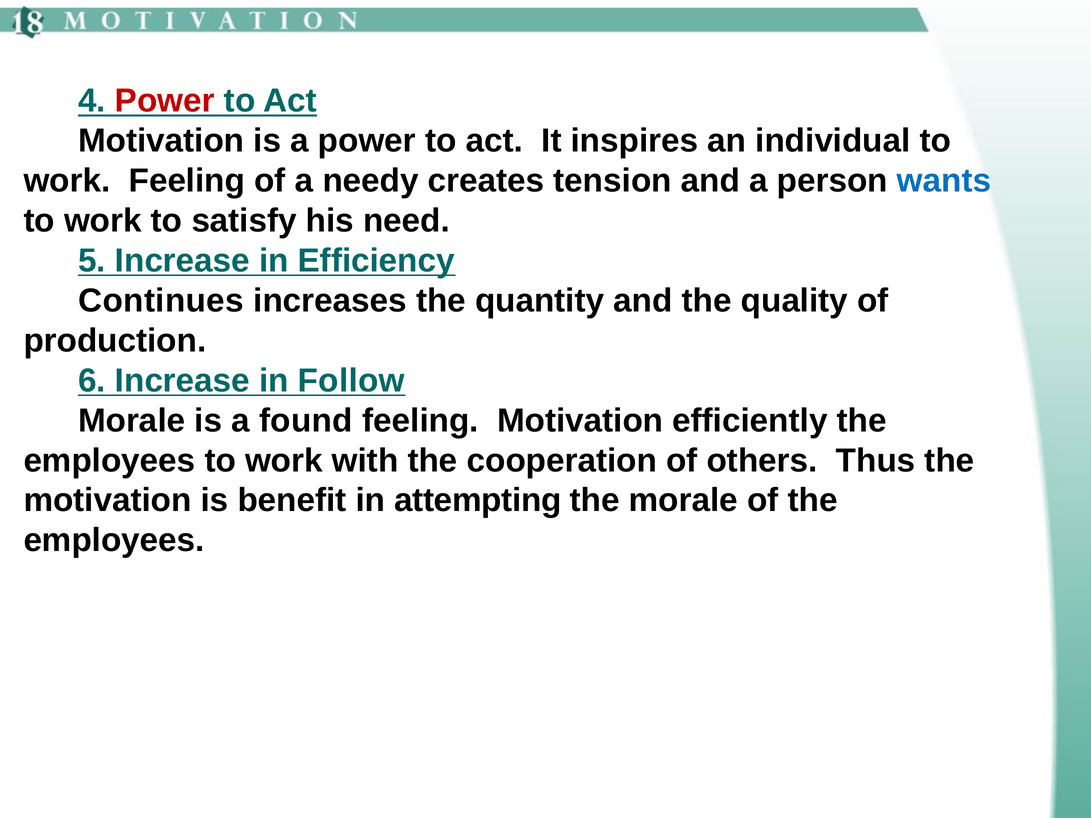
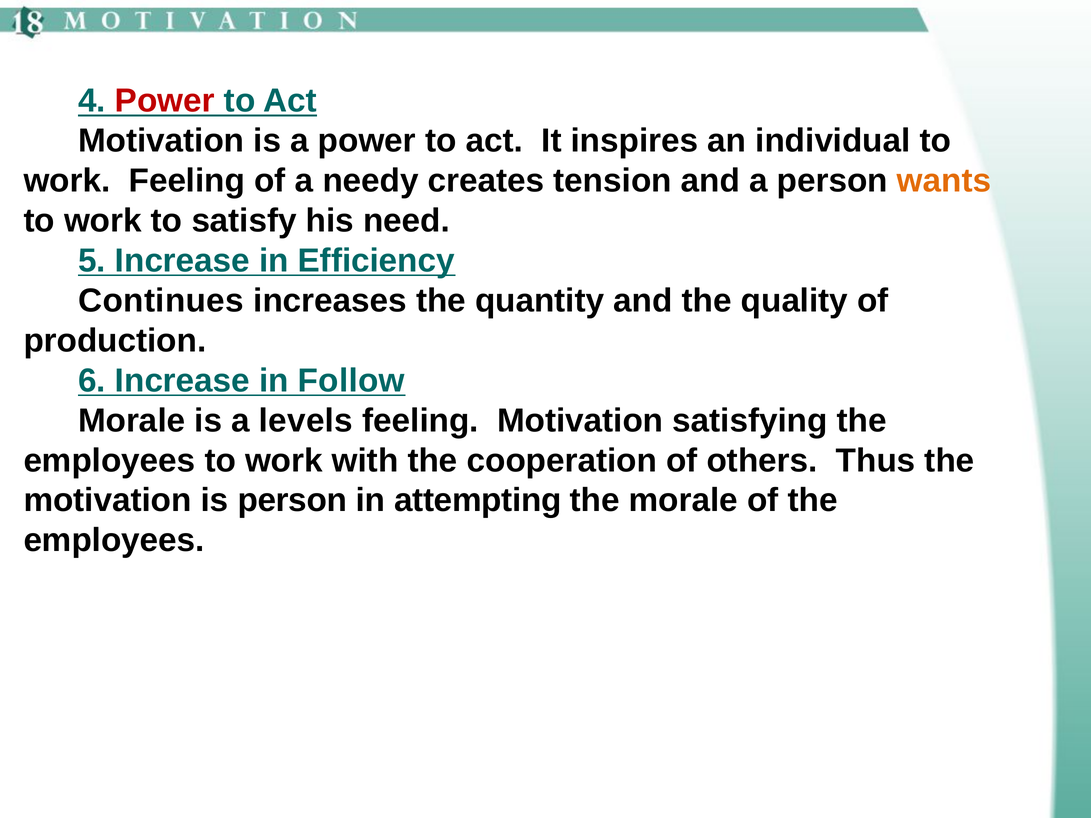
wants colour: blue -> orange
found: found -> levels
efficiently: efficiently -> satisfying
is benefit: benefit -> person
